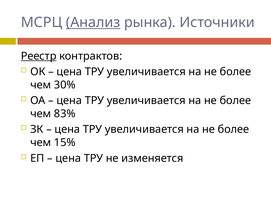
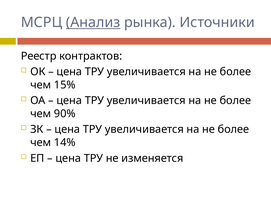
Реестр underline: present -> none
30%: 30% -> 15%
83%: 83% -> 90%
15%: 15% -> 14%
